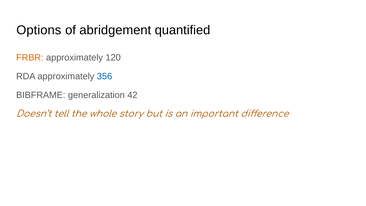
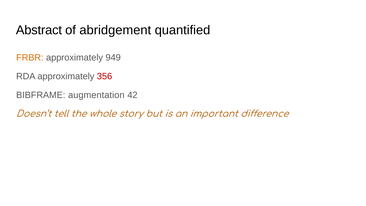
Options: Options -> Abstract
120: 120 -> 949
356 colour: blue -> red
generalization: generalization -> augmentation
